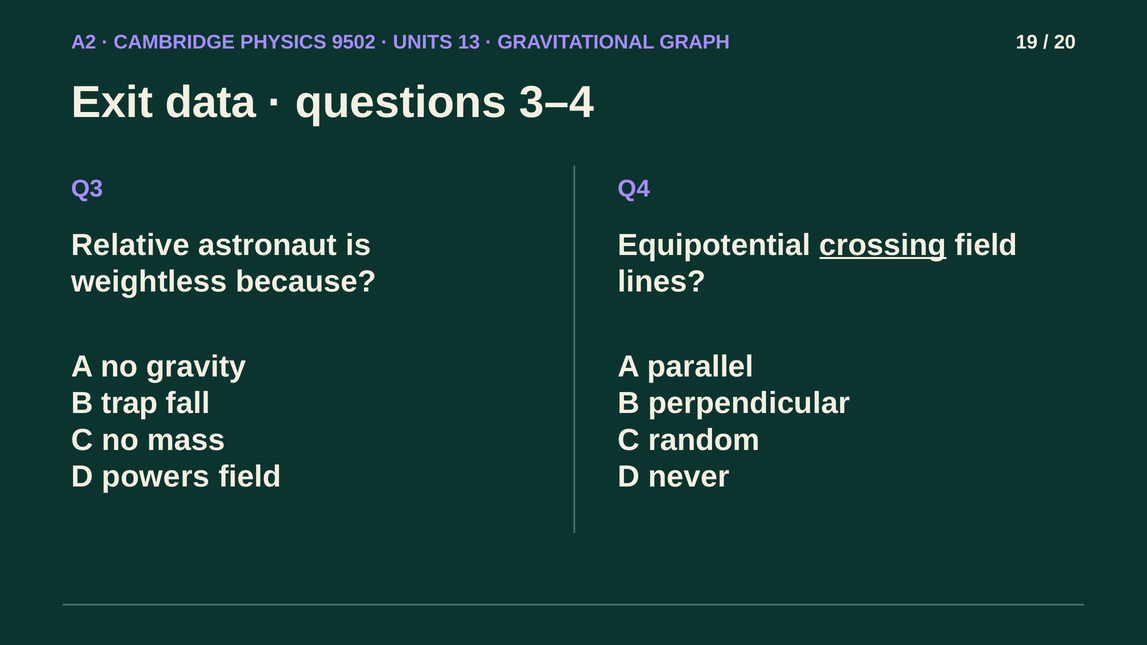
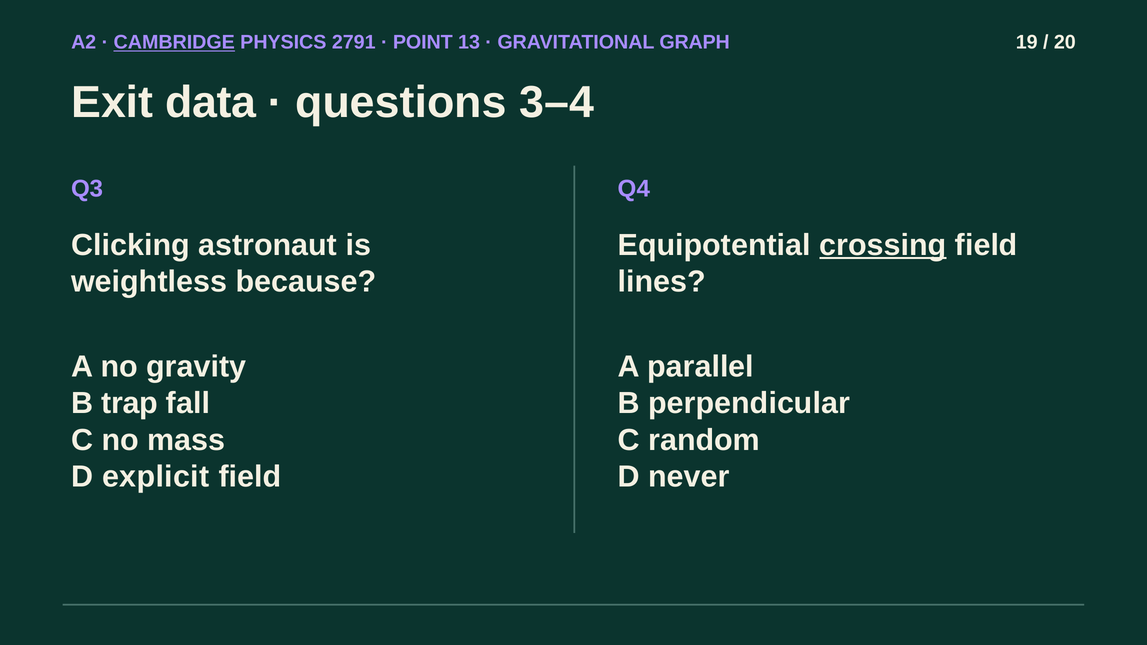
CAMBRIDGE underline: none -> present
9502: 9502 -> 2791
UNITS: UNITS -> POINT
Relative: Relative -> Clicking
powers: powers -> explicit
